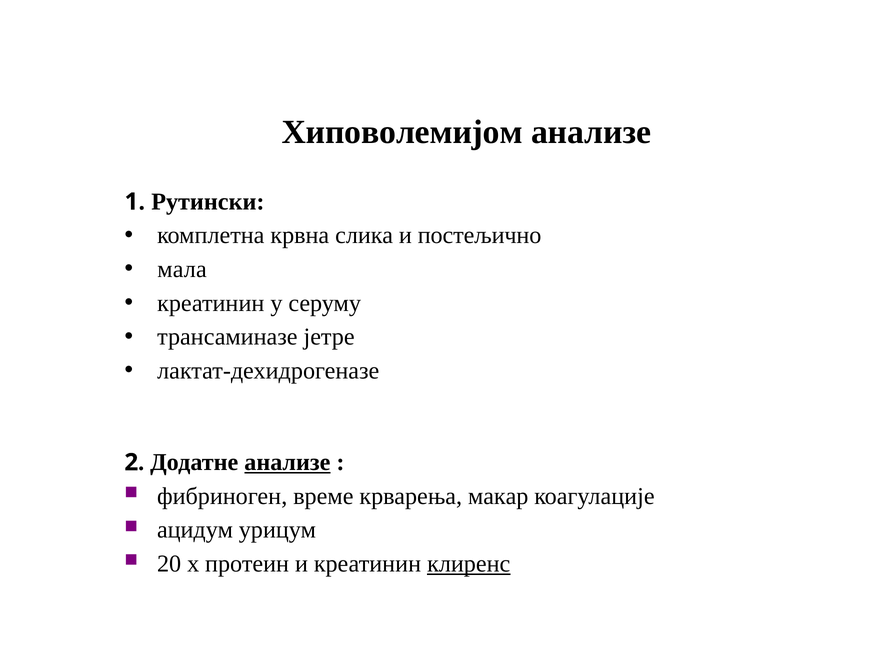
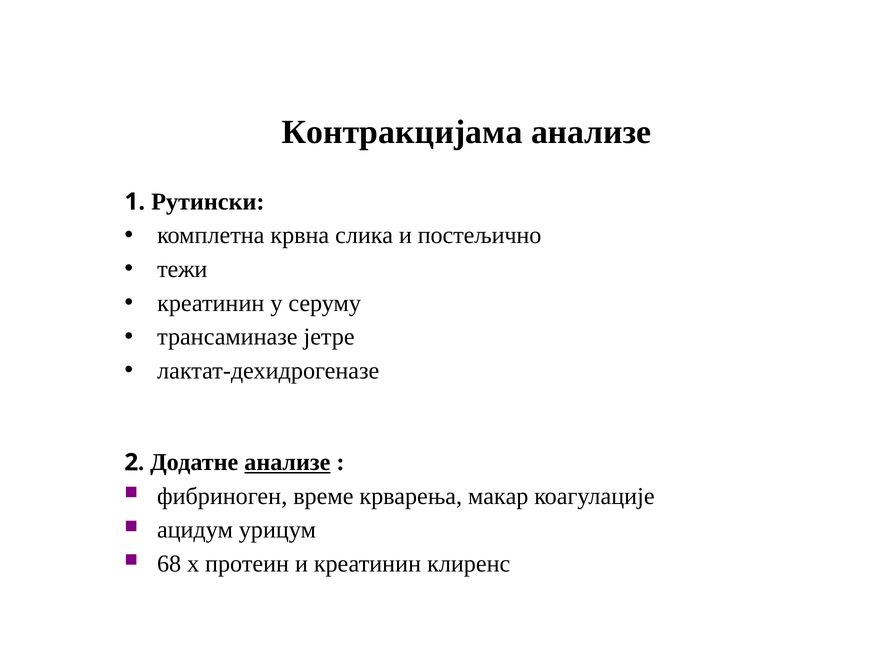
Хиповолемијом: Хиповолемијом -> Контракцијама
мала: мала -> тежи
20: 20 -> 68
клиренс underline: present -> none
